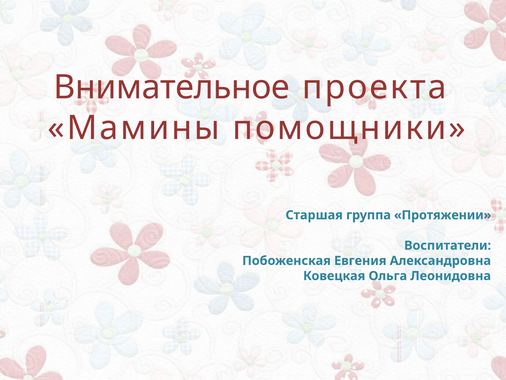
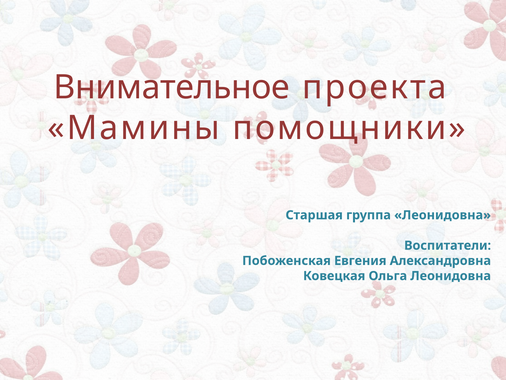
группа Протяжении: Протяжении -> Леонидовна
